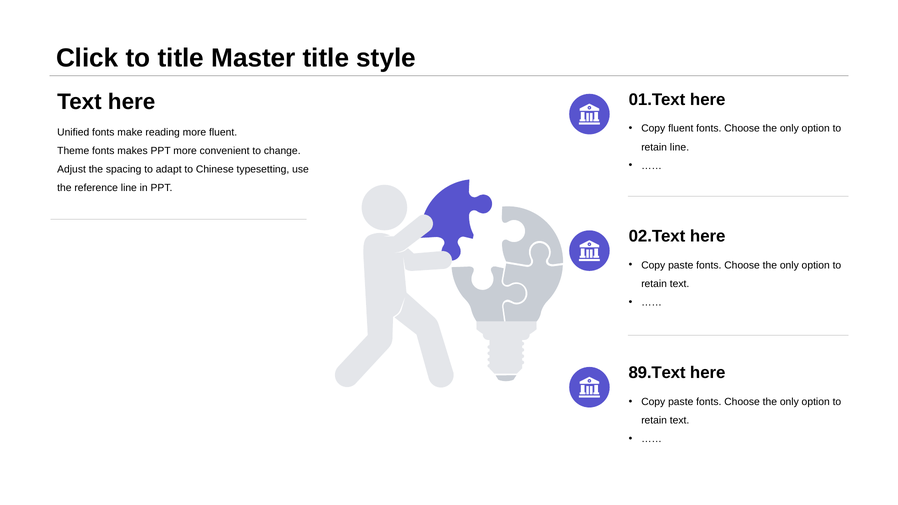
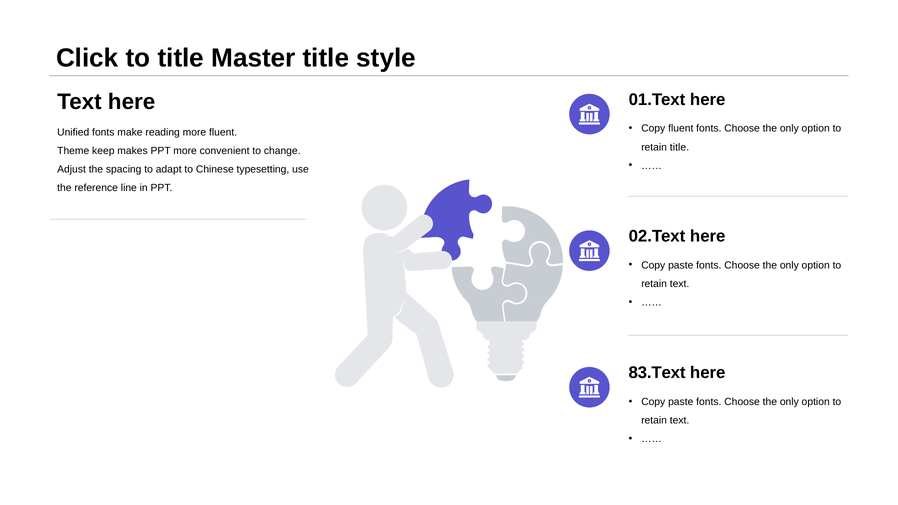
retain line: line -> title
Theme fonts: fonts -> keep
89.Text: 89.Text -> 83.Text
